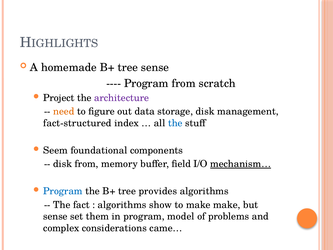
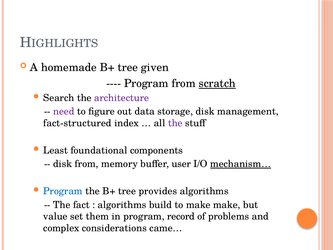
tree sense: sense -> given
scratch underline: none -> present
Project: Project -> Search
need colour: orange -> purple
the at (175, 123) colour: blue -> purple
Seem: Seem -> Least
field: field -> user
show: show -> build
sense at (55, 216): sense -> value
model: model -> record
